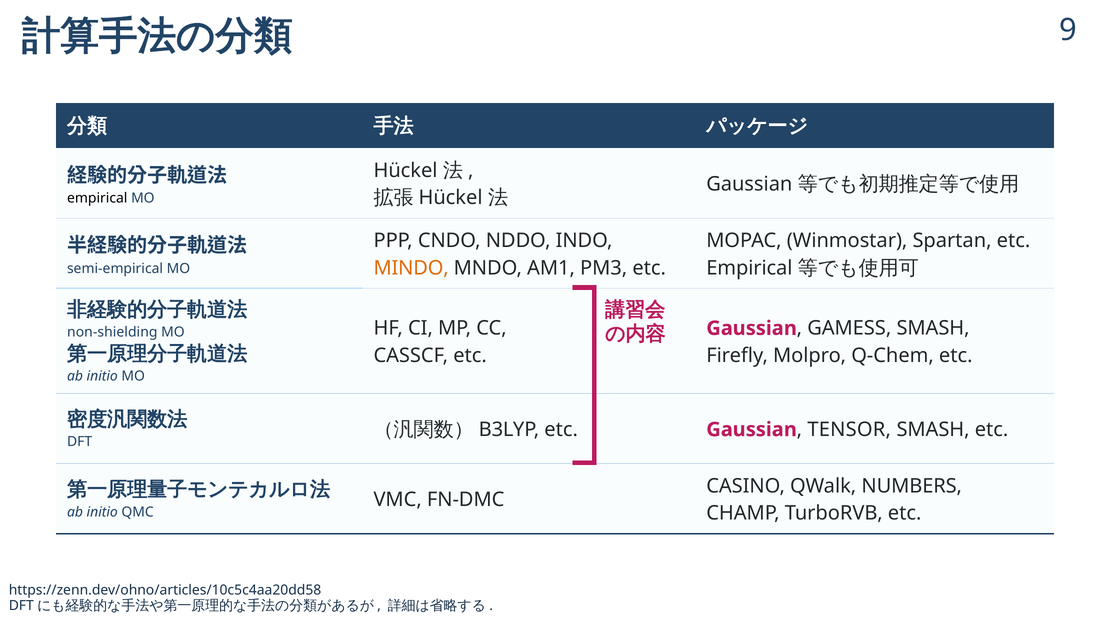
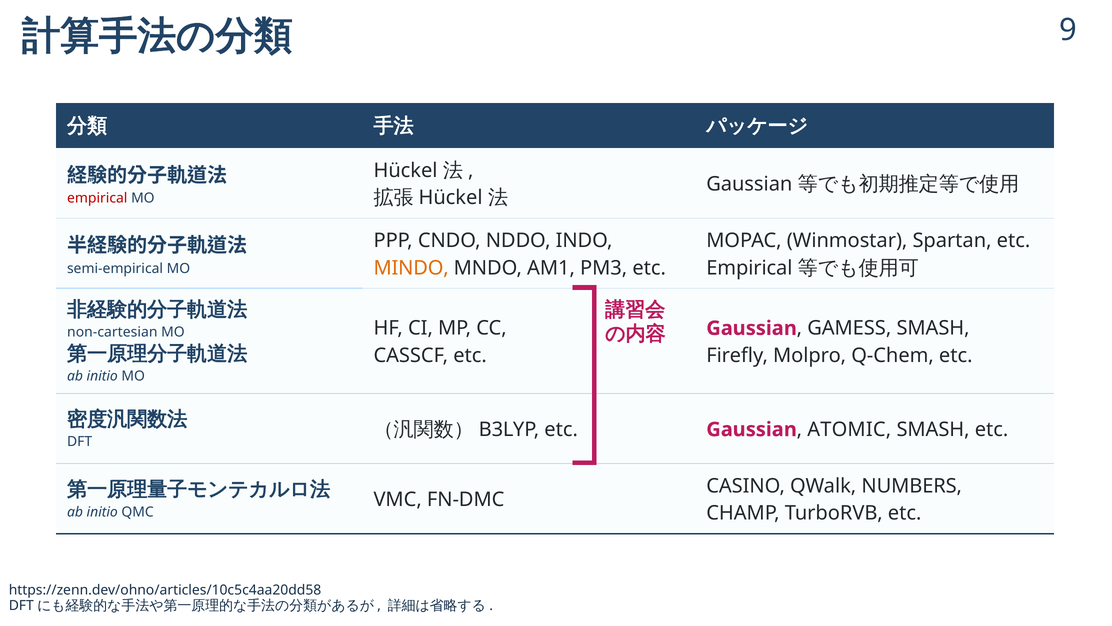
empirical at (97, 198) colour: black -> red
non-shielding: non-shielding -> non-cartesian
TENSOR: TENSOR -> ATOMIC
